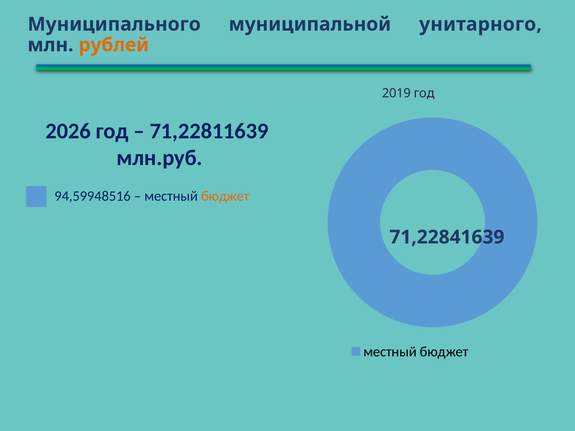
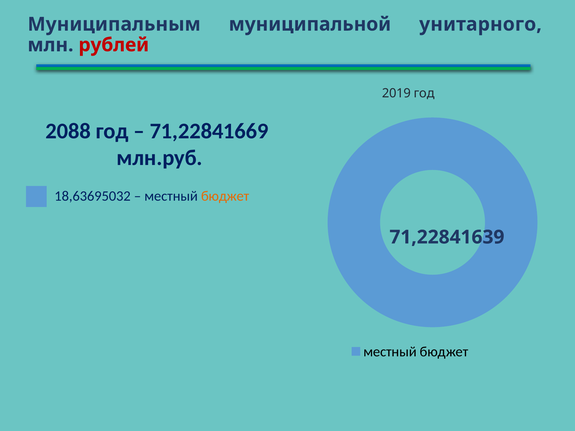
Муниципального: Муниципального -> Муниципальным
рублей colour: orange -> red
2026: 2026 -> 2088
71,22811639: 71,22811639 -> 71,22841669
94,59948516: 94,59948516 -> 18,63695032
